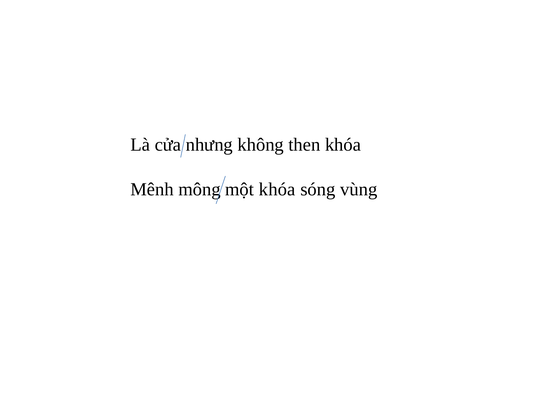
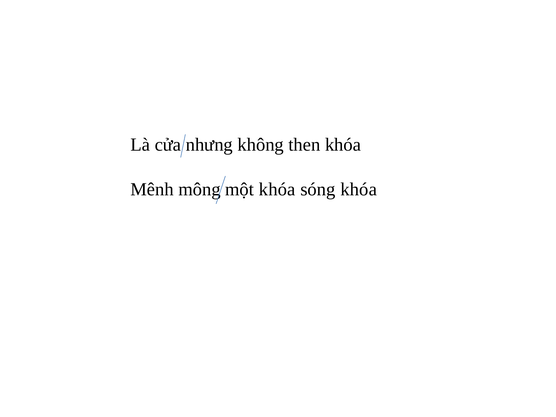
sóng vùng: vùng -> khóa
